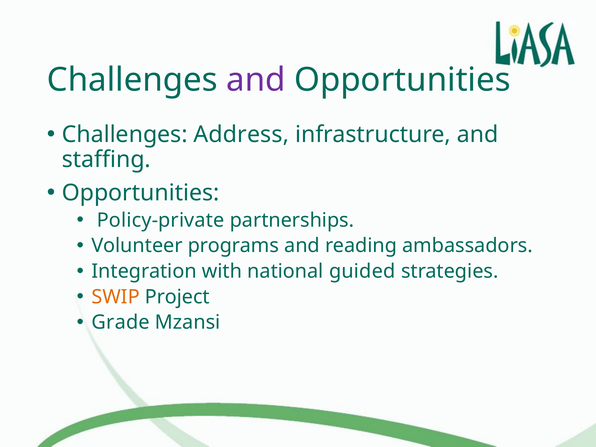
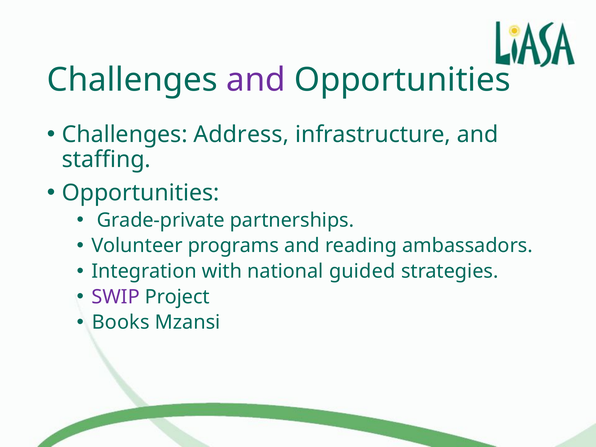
Policy-private: Policy-private -> Grade-private
SWIP colour: orange -> purple
Grade: Grade -> Books
